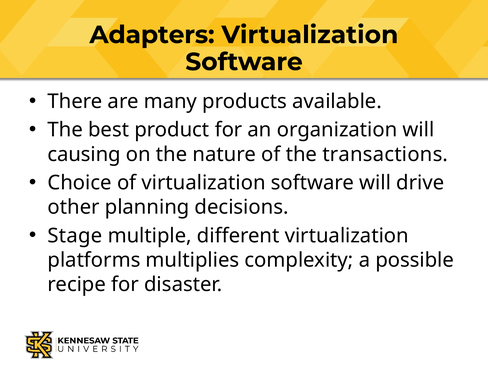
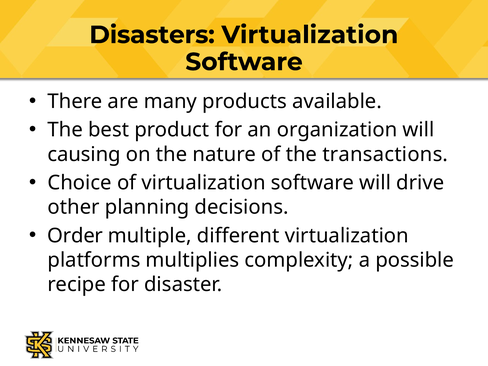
Adapters: Adapters -> Disasters
Stage: Stage -> Order
